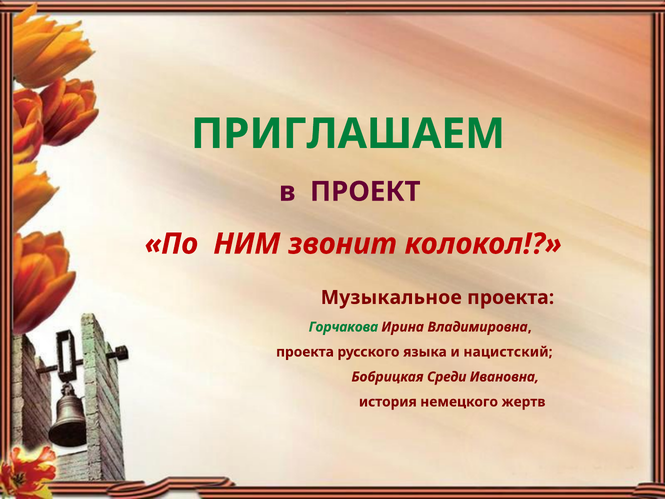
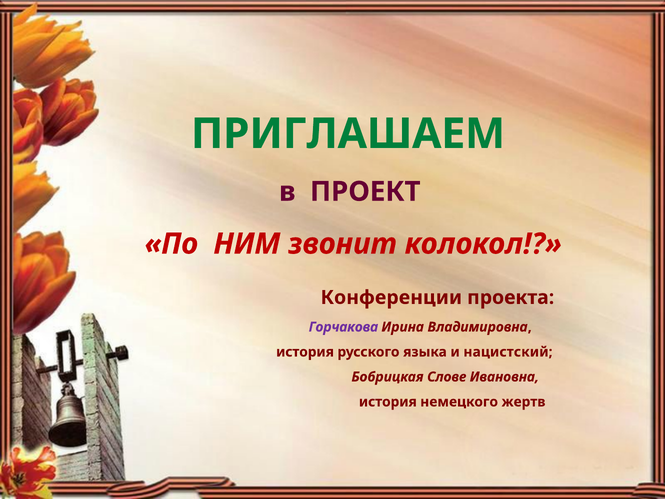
Музыкальное: Музыкальное -> Конференции
Горчакова colour: green -> purple
проекта at (305, 352): проекта -> история
Среди: Среди -> Слове
